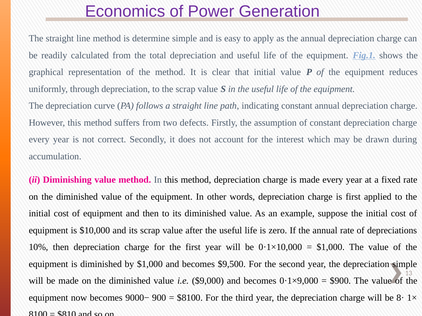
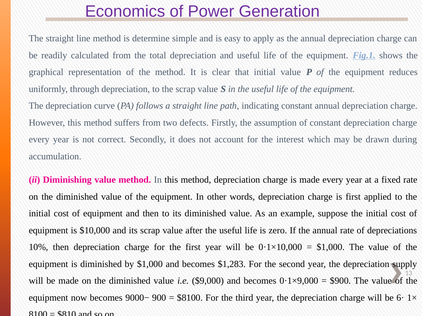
$9,500: $9,500 -> $1,283
depreciation simple: simple -> supply
8·: 8· -> 6·
